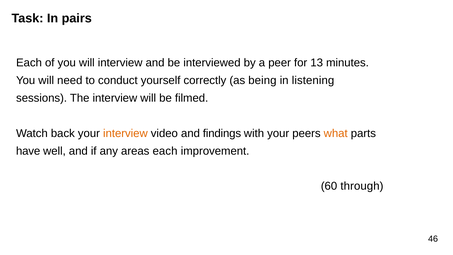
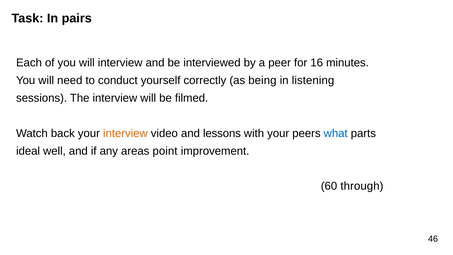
13: 13 -> 16
findings: findings -> lessons
what colour: orange -> blue
have: have -> ideal
areas each: each -> point
